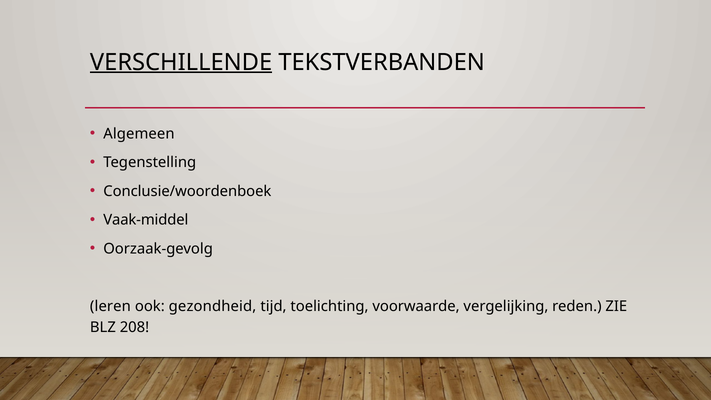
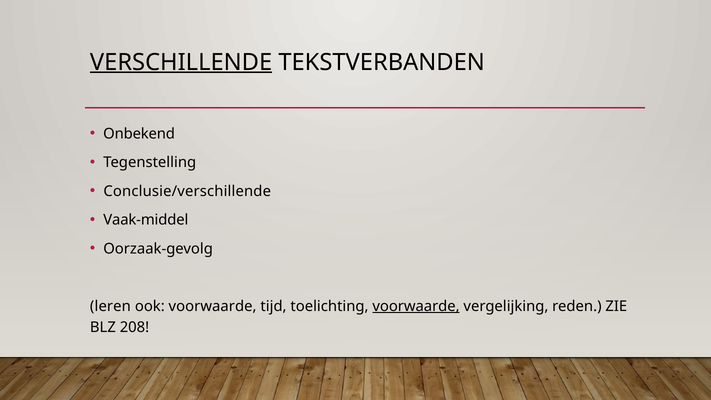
Algemeen: Algemeen -> Onbekend
Conclusie/woordenboek: Conclusie/woordenboek -> Conclusie/verschillende
ook gezondheid: gezondheid -> voorwaarde
voorwaarde at (416, 306) underline: none -> present
